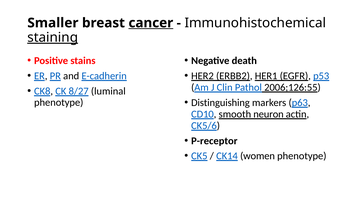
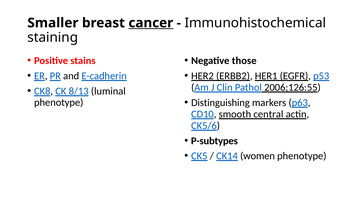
staining underline: present -> none
death: death -> those
8/27: 8/27 -> 8/13
neuron: neuron -> central
P-receptor: P-receptor -> P-subtypes
